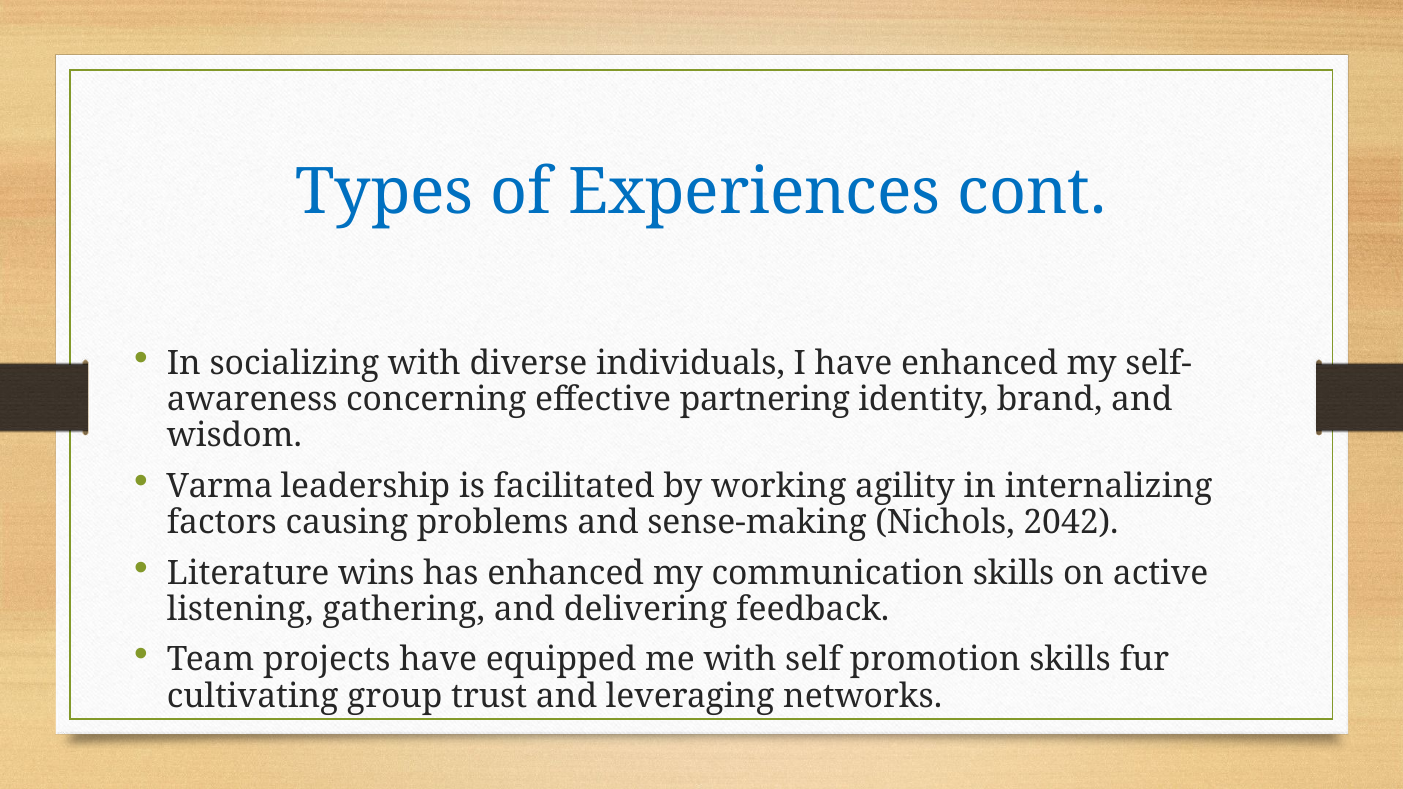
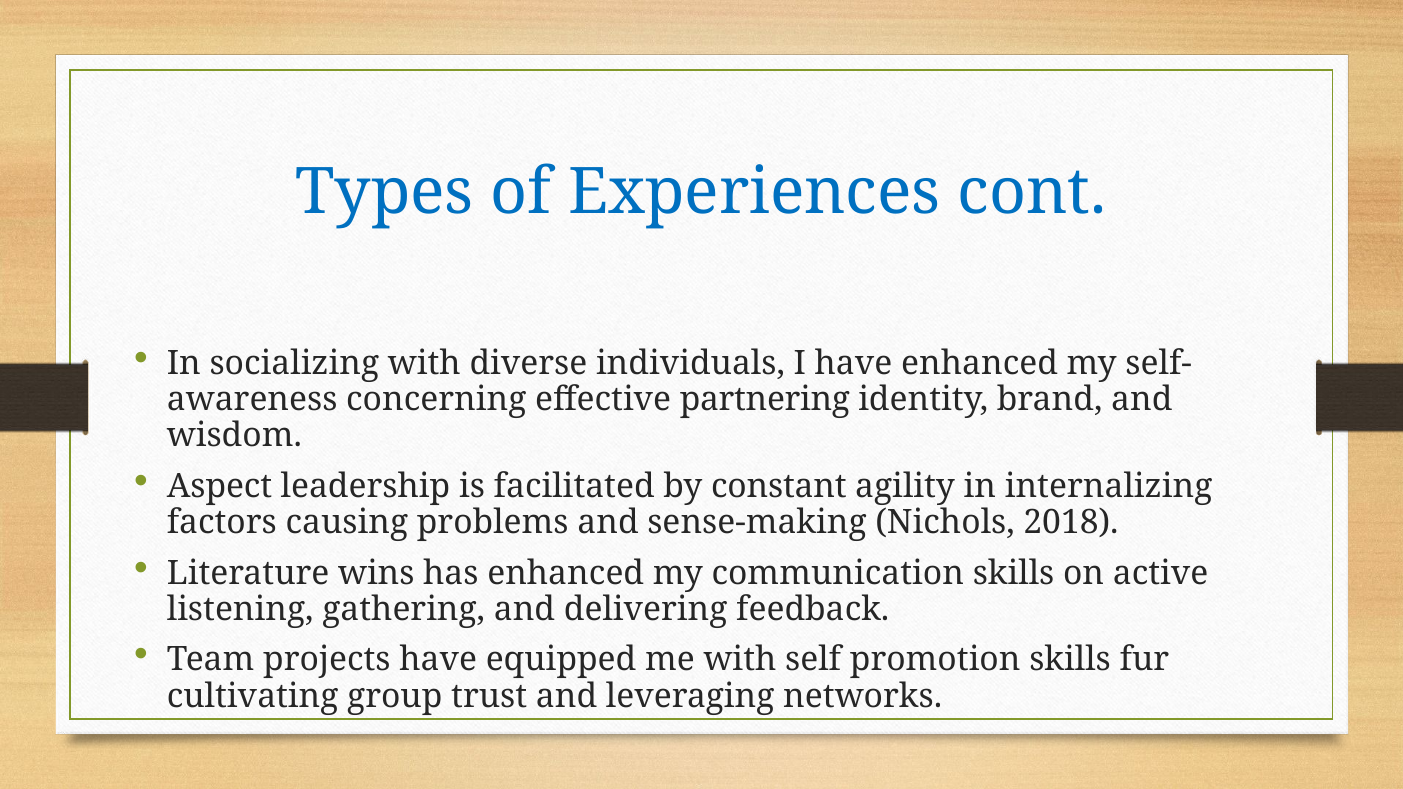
Varma: Varma -> Aspect
working: working -> constant
2042: 2042 -> 2018
